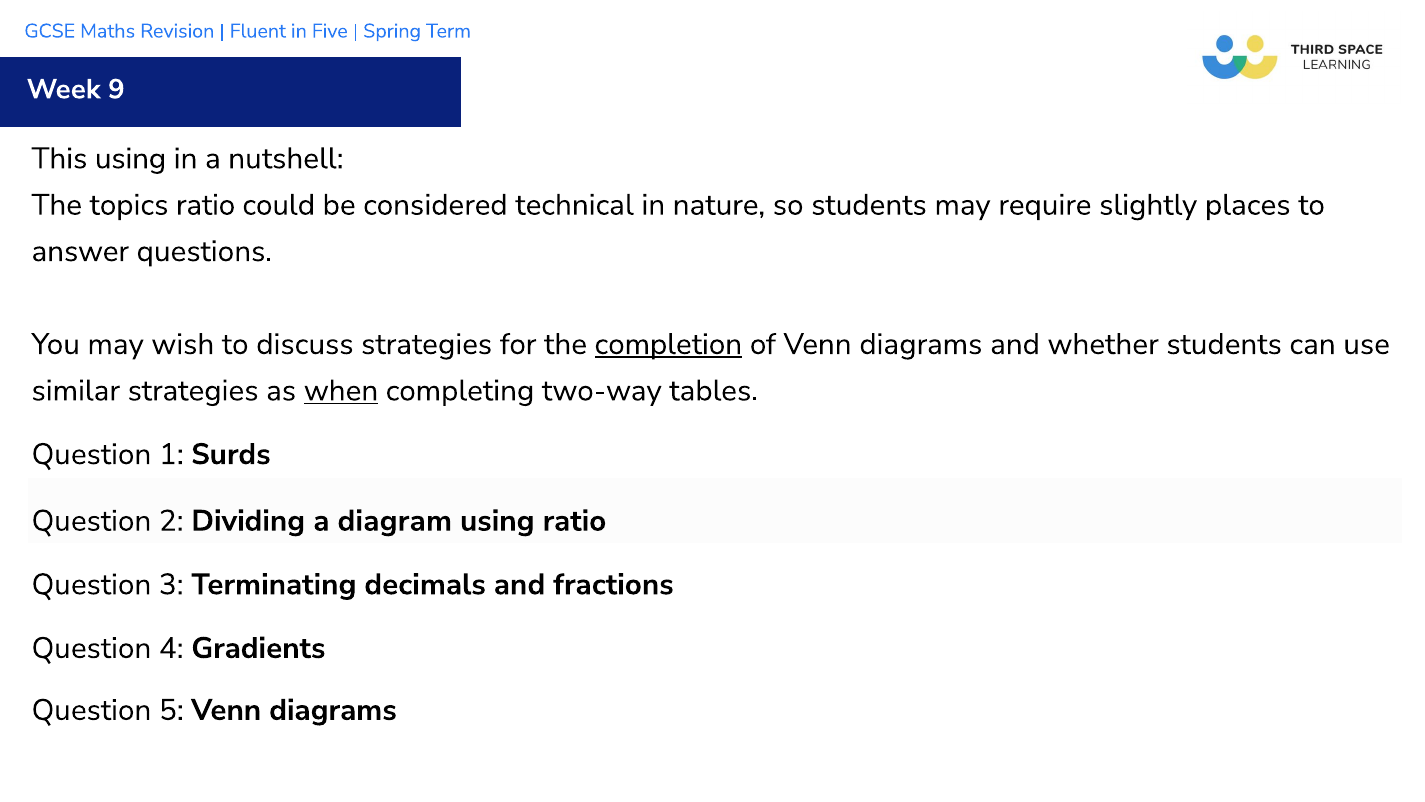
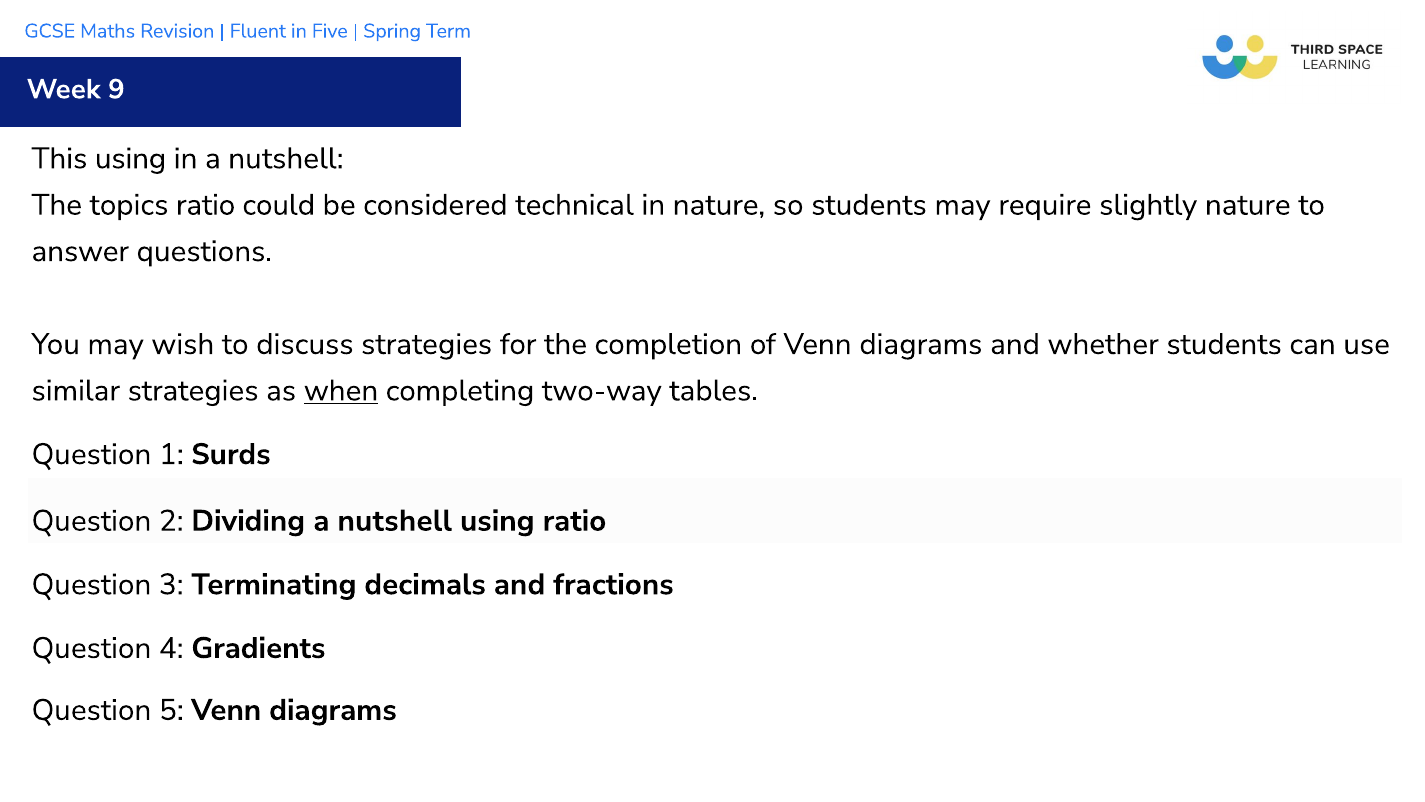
slightly places: places -> nature
completion underline: present -> none
Dividing a diagram: diagram -> nutshell
